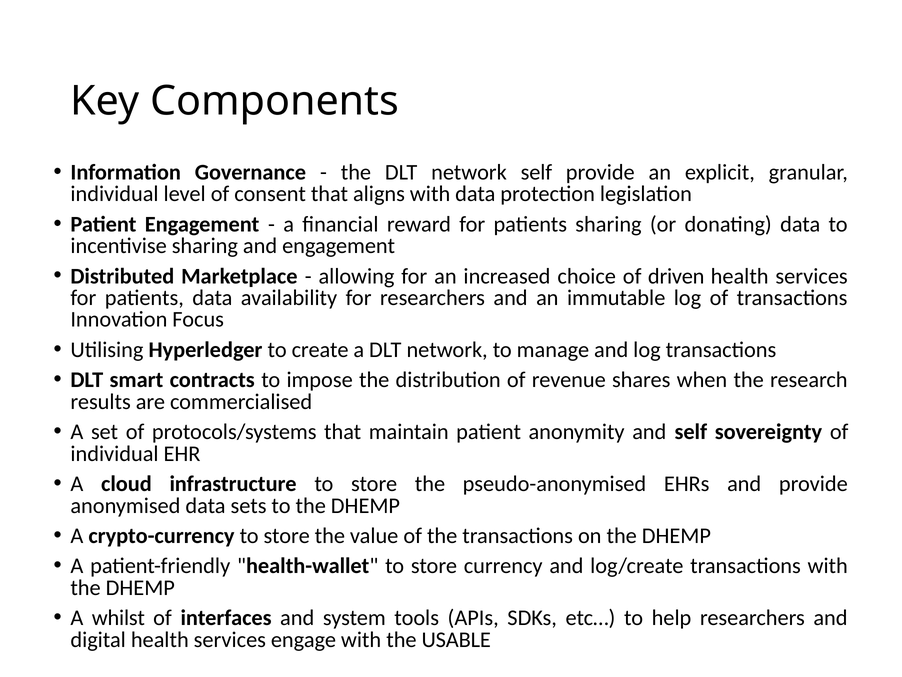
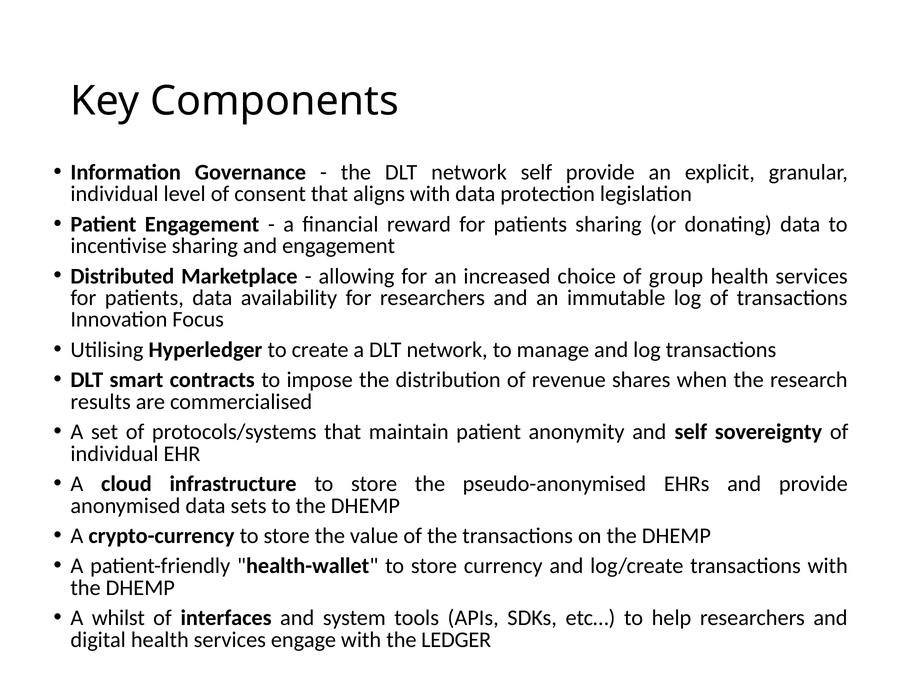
driven: driven -> group
USABLE: USABLE -> LEDGER
